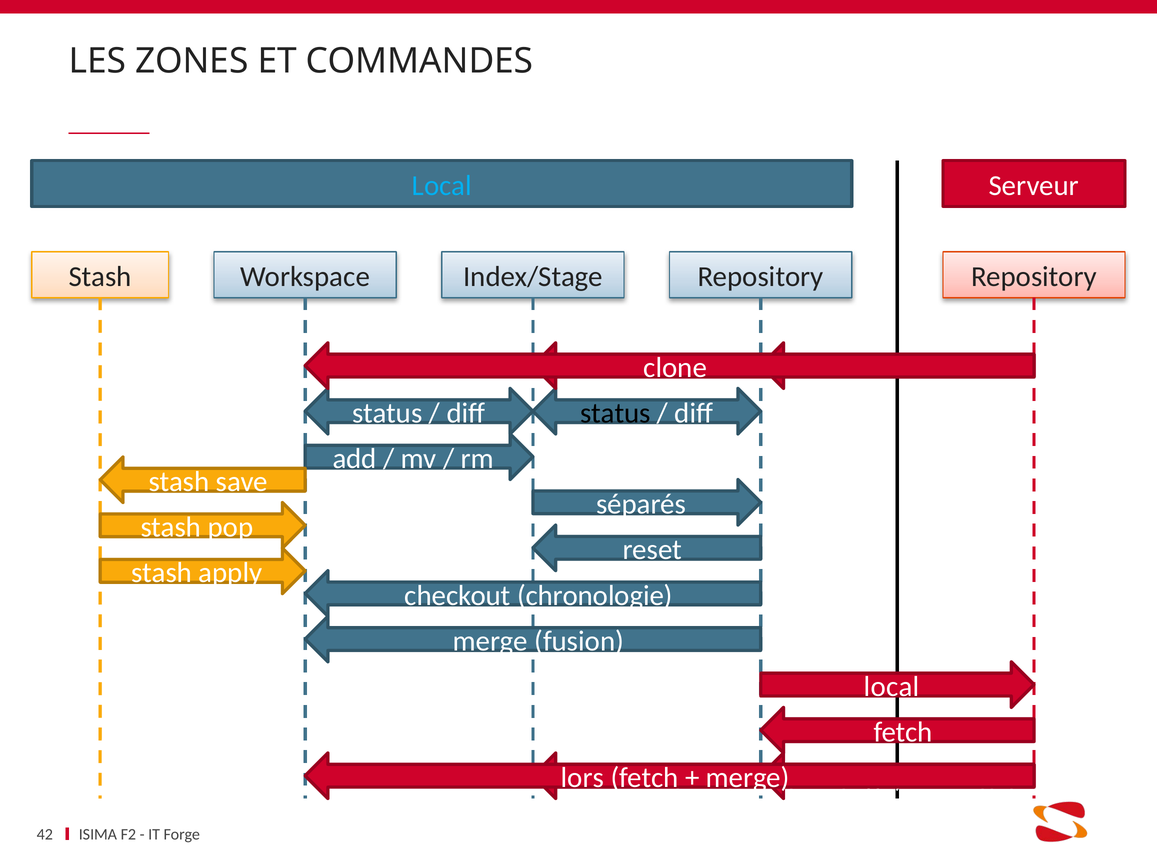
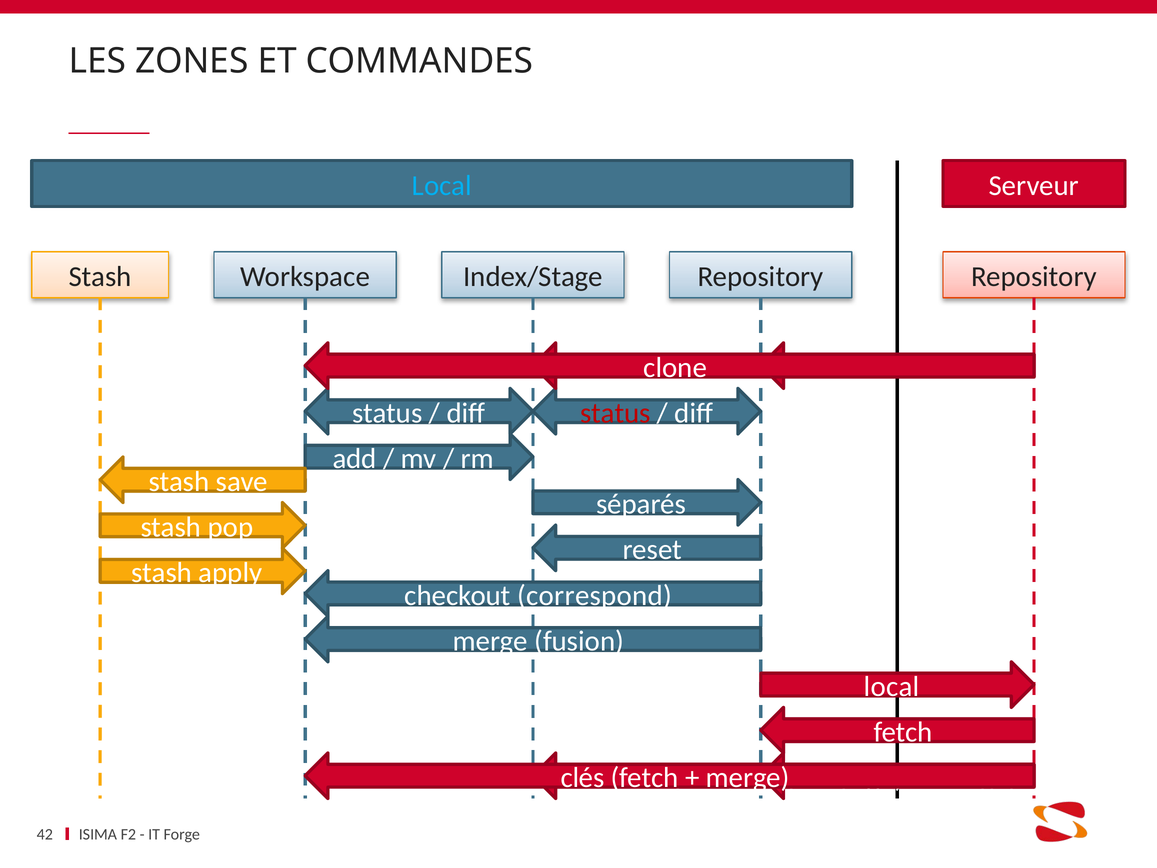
status at (615, 413) colour: black -> red
chronologie: chronologie -> correspond
lors: lors -> clés
